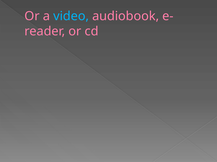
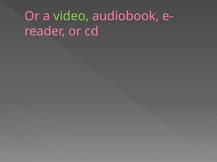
video colour: light blue -> light green
